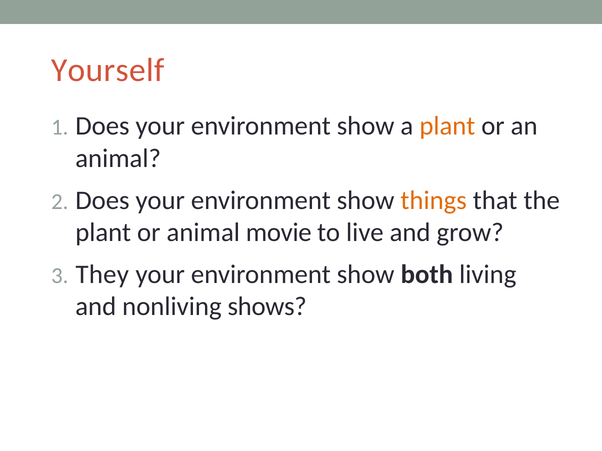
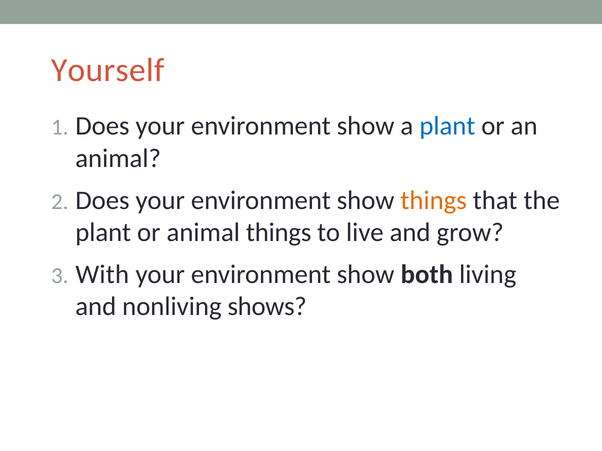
plant at (447, 126) colour: orange -> blue
animal movie: movie -> things
They: They -> With
